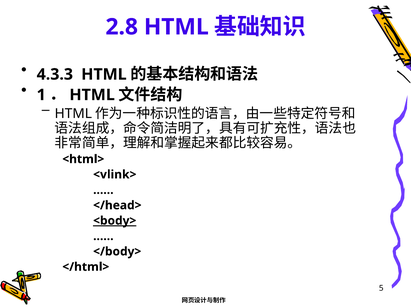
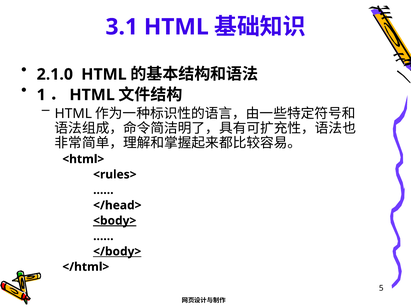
2.8: 2.8 -> 3.1
4.3.3: 4.3.3 -> 2.1.0
<vlink>: <vlink> -> <rules>
</body> underline: none -> present
